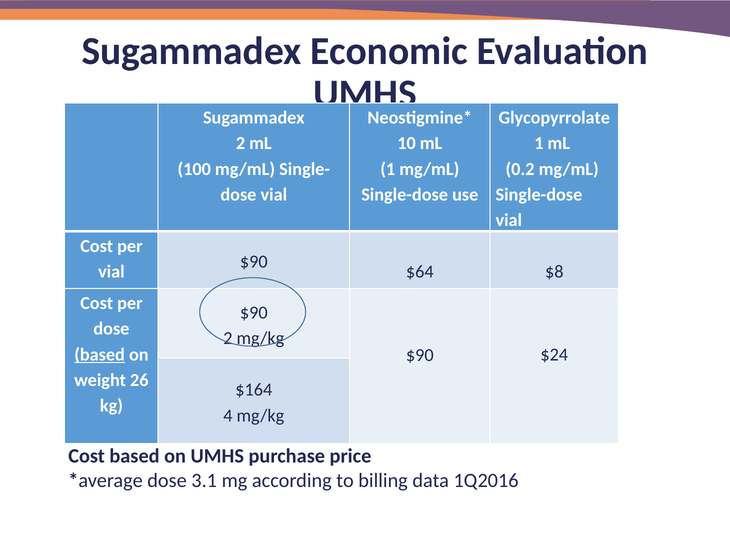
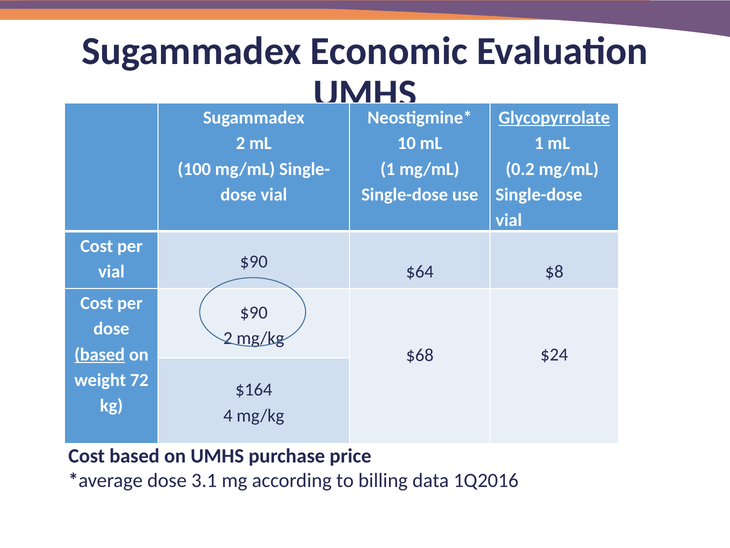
Glycopyrrolate underline: none -> present
$90 at (420, 355): $90 -> $68
26: 26 -> 72
